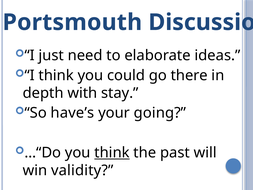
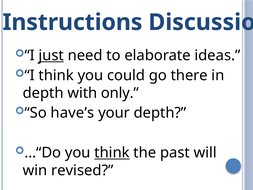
Portsmouth: Portsmouth -> Instructions
just underline: none -> present
stay: stay -> only
your going: going -> depth
validity: validity -> revised
